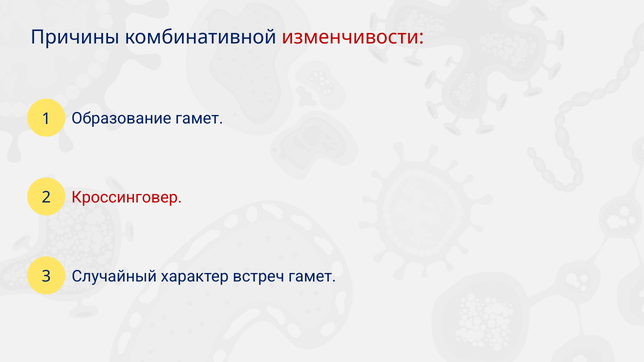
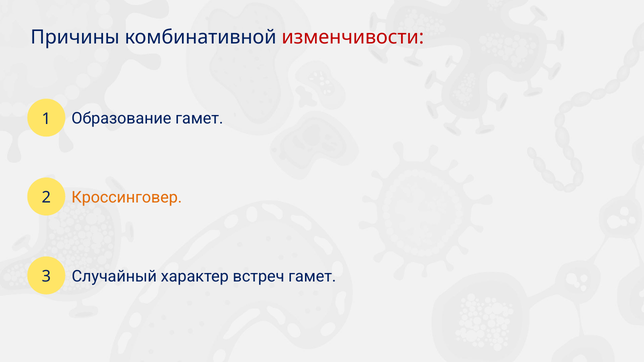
Кроссинговер colour: red -> orange
